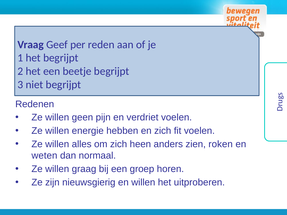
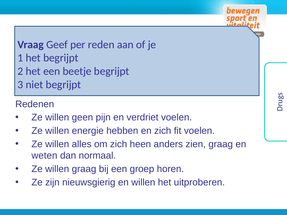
zien roken: roken -> graag
